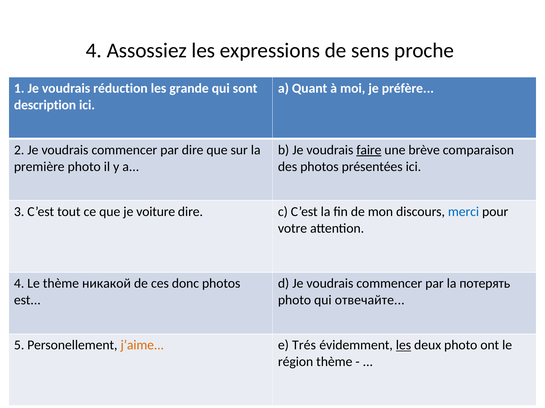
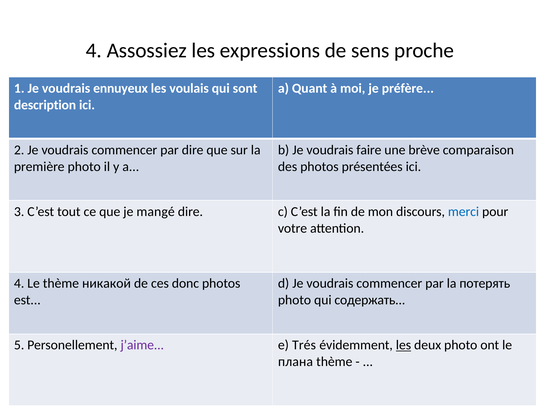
réduction: réduction -> ennuyeux
grande: grande -> voulais
faire underline: present -> none
voiture: voiture -> mangé
отвечайте: отвечайте -> содержать
j’aime colour: orange -> purple
région: région -> плана
